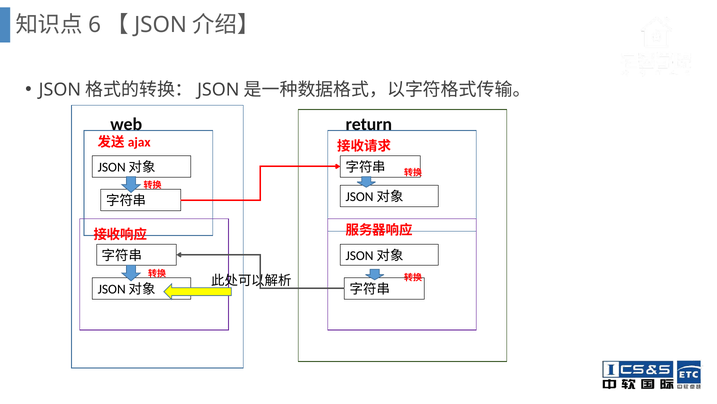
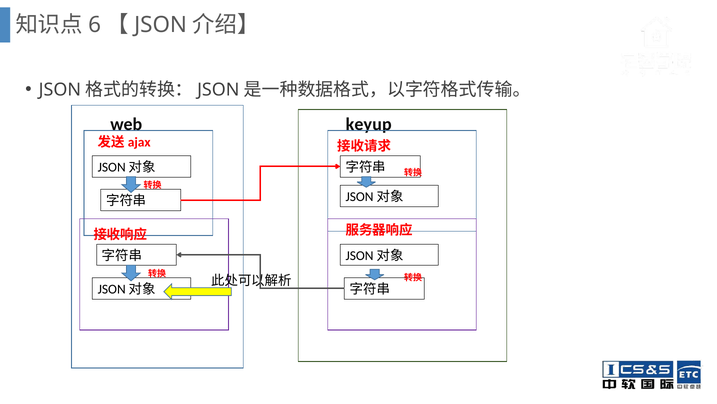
return: return -> keyup
